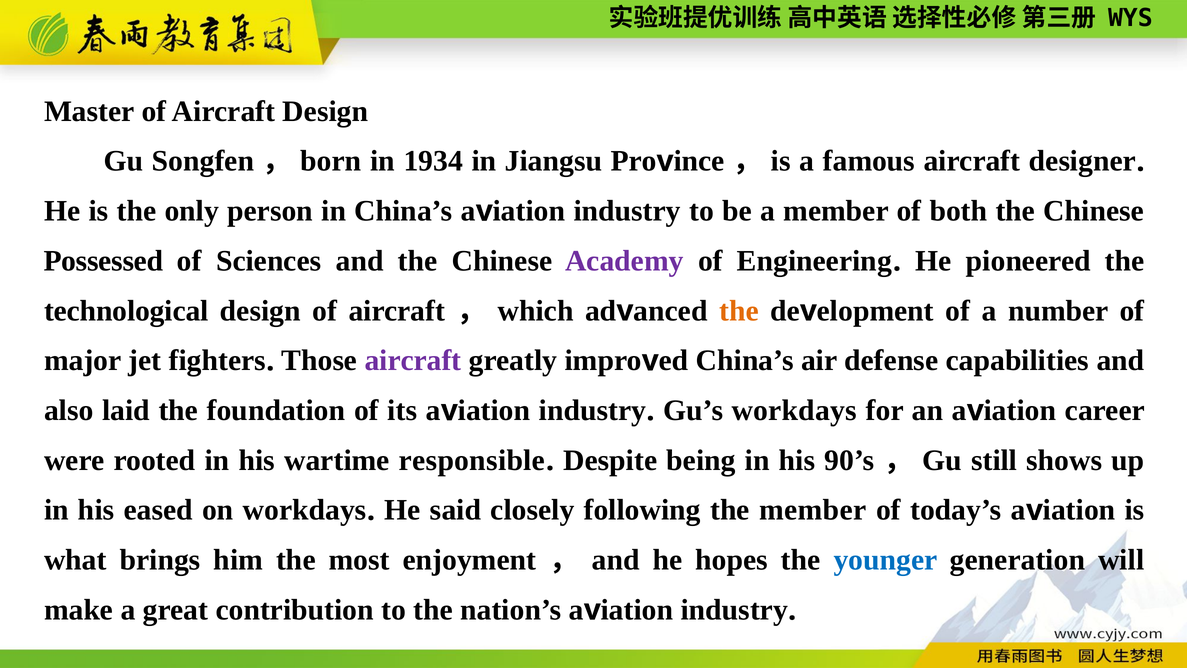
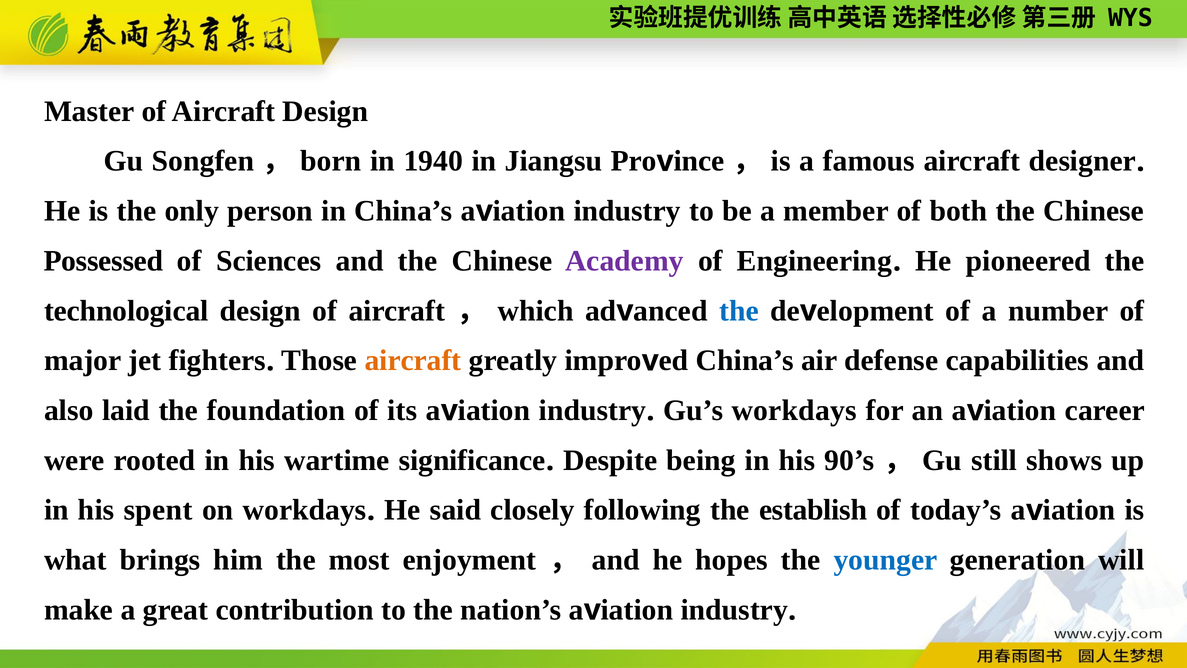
1934: 1934 -> 1940
the at (739, 311) colour: orange -> blue
aircraft at (413, 360) colour: purple -> orange
responsible: responsible -> significance
eased: eased -> spent
the member: member -> establish
